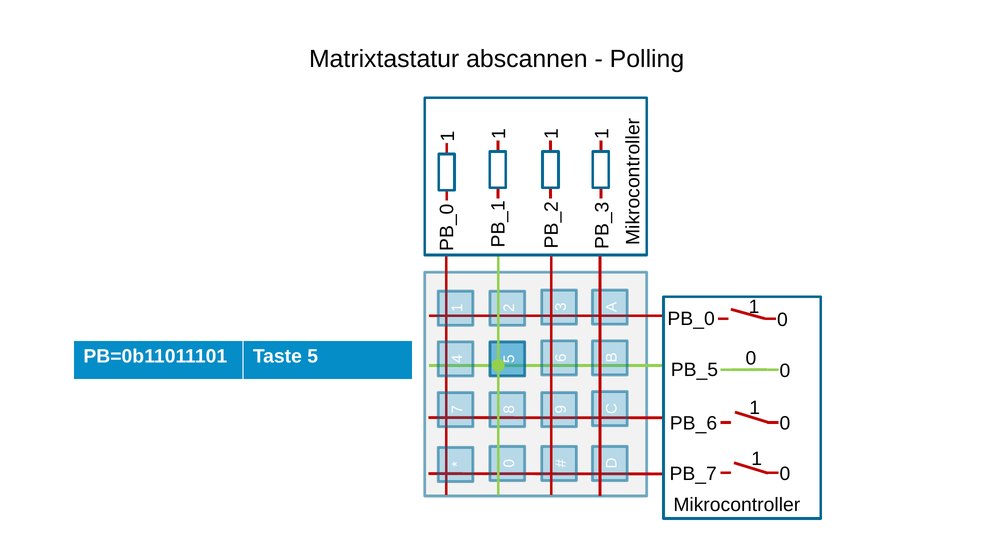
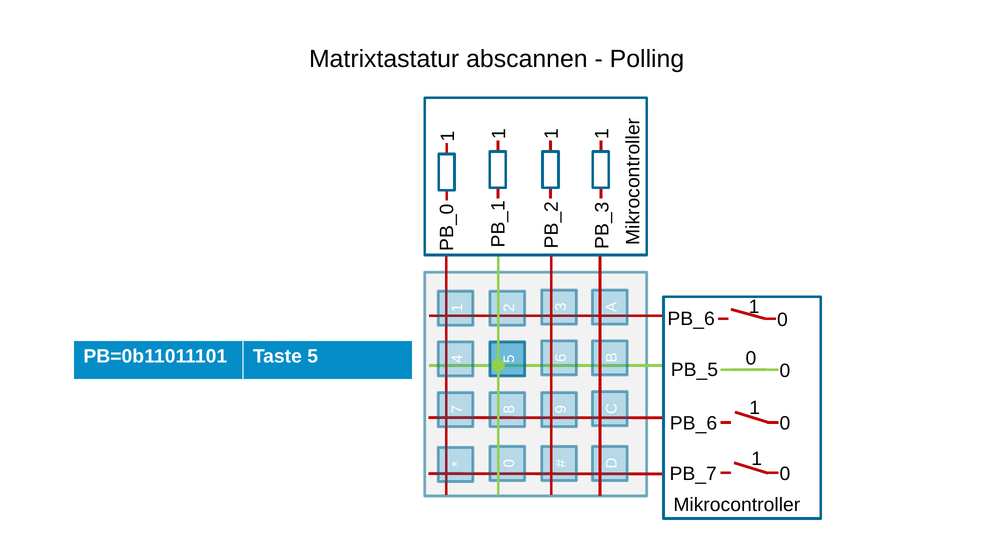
PB_0 at (691, 319): PB_0 -> PB_6
